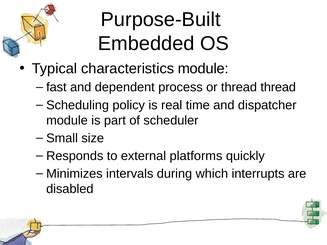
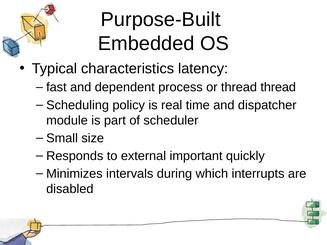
characteristics module: module -> latency
platforms: platforms -> important
